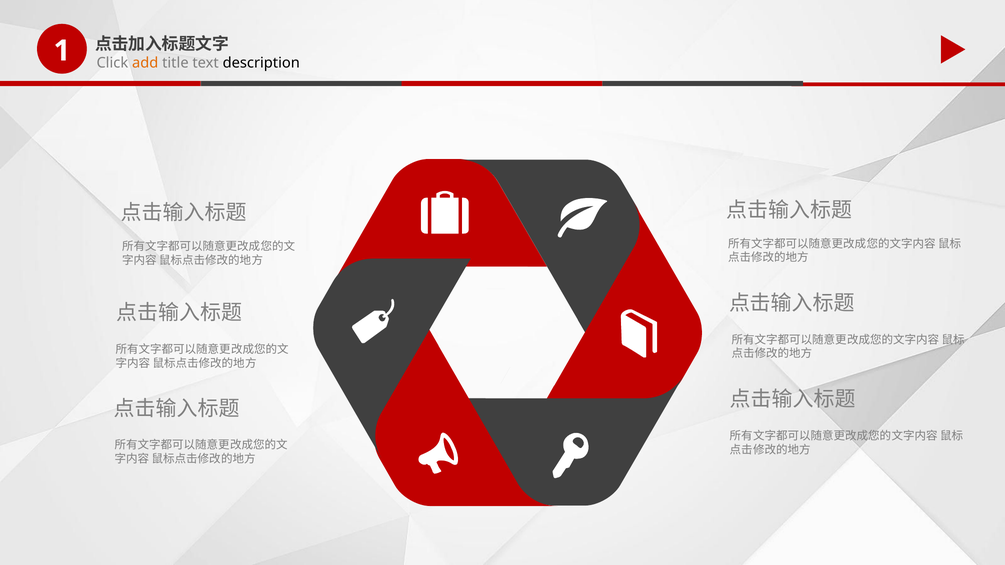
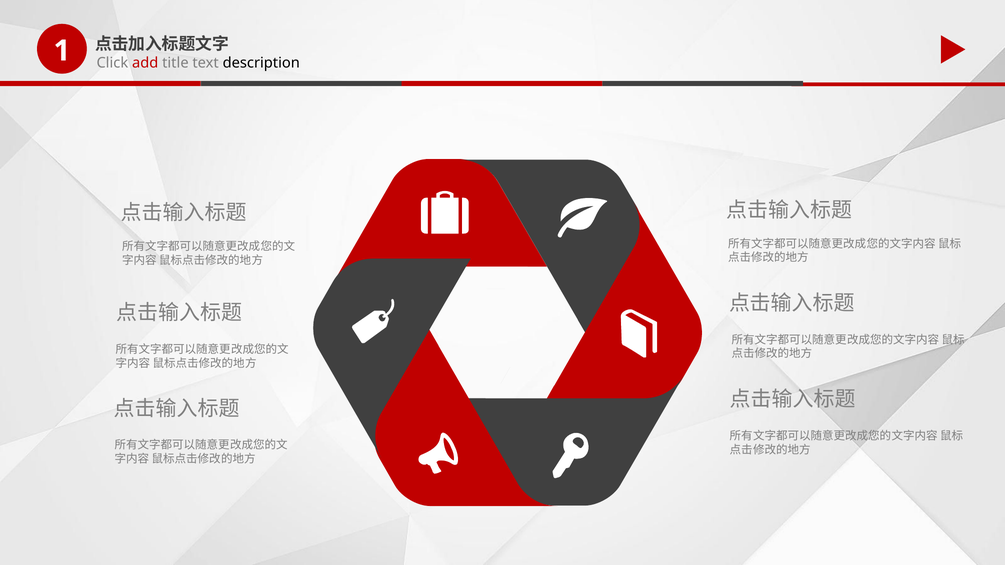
add colour: orange -> red
